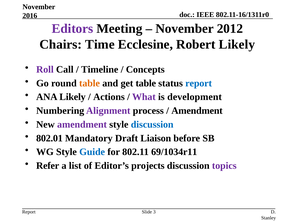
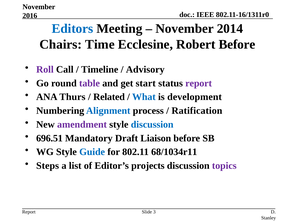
Editors colour: purple -> blue
2012: 2012 -> 2014
Robert Likely: Likely -> Before
Concepts: Concepts -> Advisory
table at (89, 83) colour: orange -> purple
get table: table -> start
report at (199, 83) colour: blue -> purple
ANA Likely: Likely -> Thurs
Actions: Actions -> Related
What colour: purple -> blue
Alignment colour: purple -> blue
Amendment at (197, 111): Amendment -> Ratification
802.01: 802.01 -> 696.51
69/1034r11: 69/1034r11 -> 68/1034r11
Refer: Refer -> Steps
